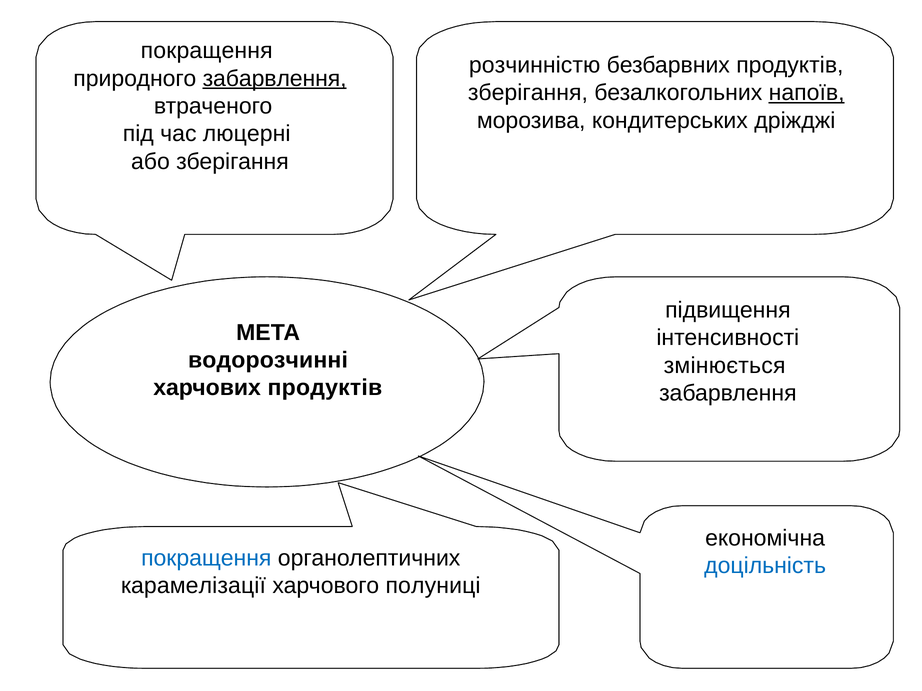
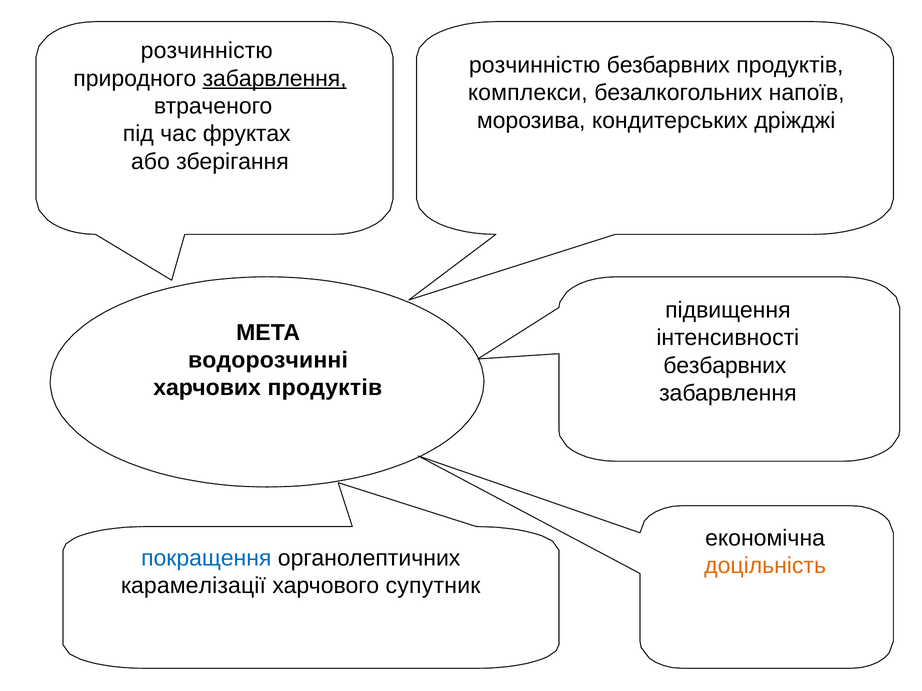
покращення at (207, 51): покращення -> розчинністю
зберігання at (528, 93): зберігання -> комплекси
напоїв underline: present -> none
люцерні: люцерні -> фруктах
змінюється at (725, 366): змінюється -> безбарвних
доцільність colour: blue -> orange
полуниці: полуниці -> супутник
